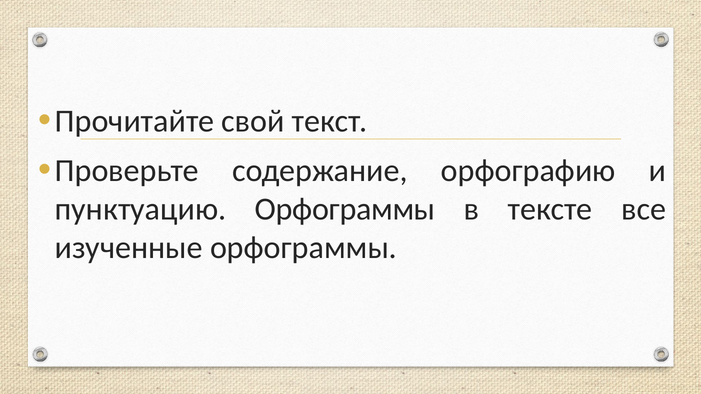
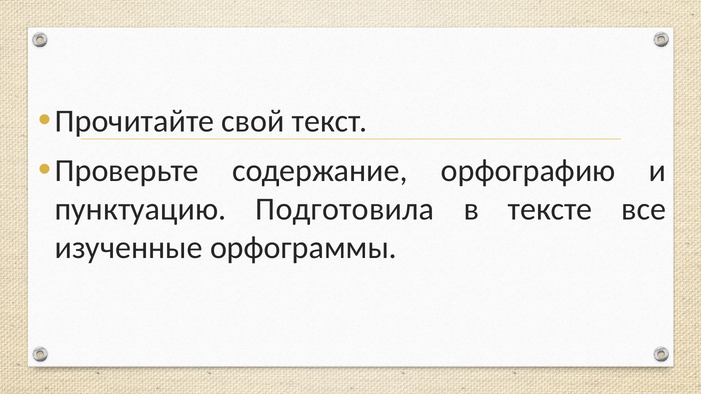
пунктуацию Орфограммы: Орфограммы -> Подготовила
